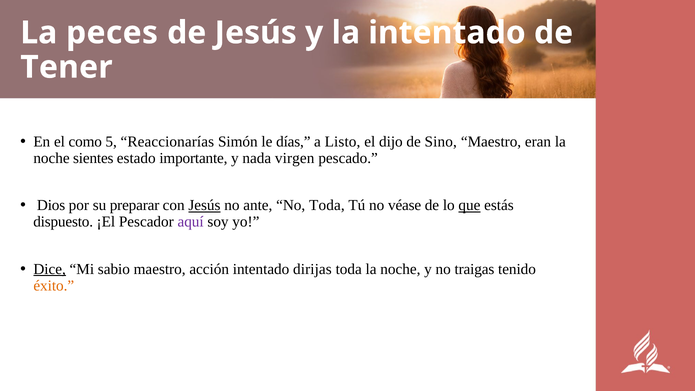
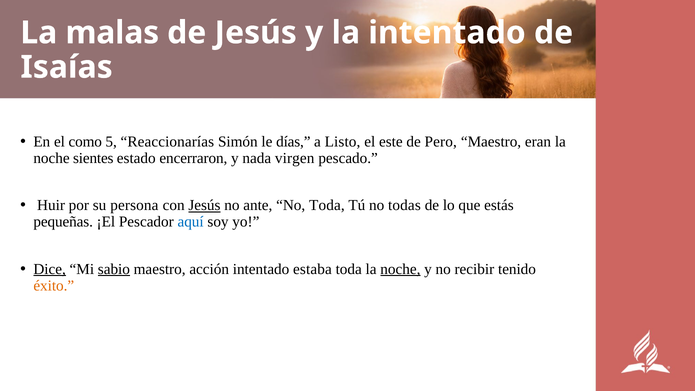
peces: peces -> malas
Tener: Tener -> Isaías
dijo: dijo -> este
Sino: Sino -> Pero
importante: importante -> encerraron
Dios: Dios -> Huir
preparar: preparar -> persona
véase: véase -> todas
que underline: present -> none
dispuesto: dispuesto -> pequeñas
aquí colour: purple -> blue
sabio underline: none -> present
dirijas: dirijas -> estaba
noche at (400, 269) underline: none -> present
traigas: traigas -> recibir
